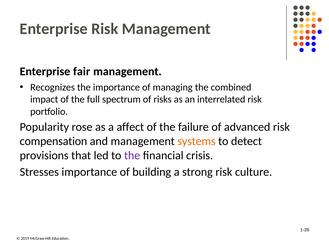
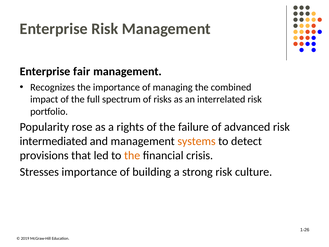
affect: affect -> rights
compensation: compensation -> intermediated
the at (132, 155) colour: purple -> orange
